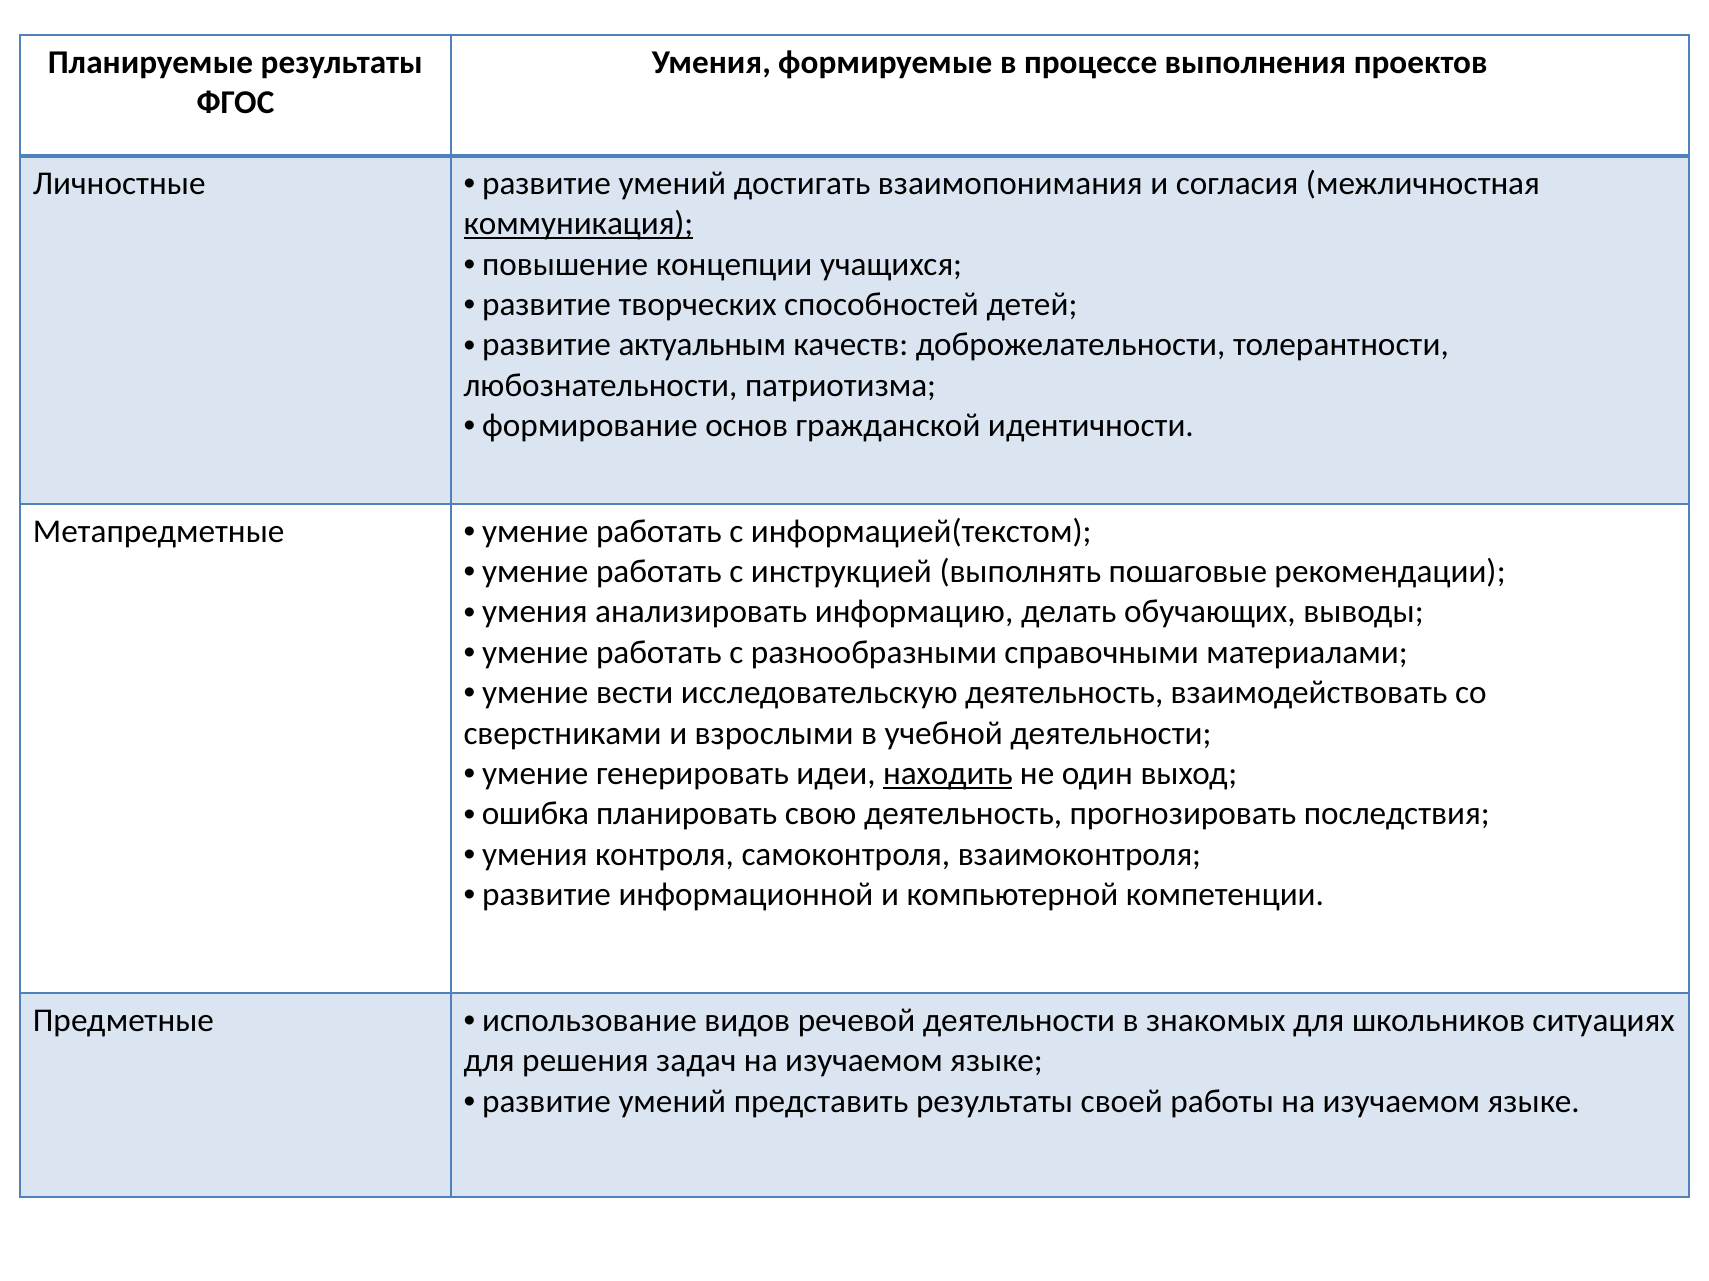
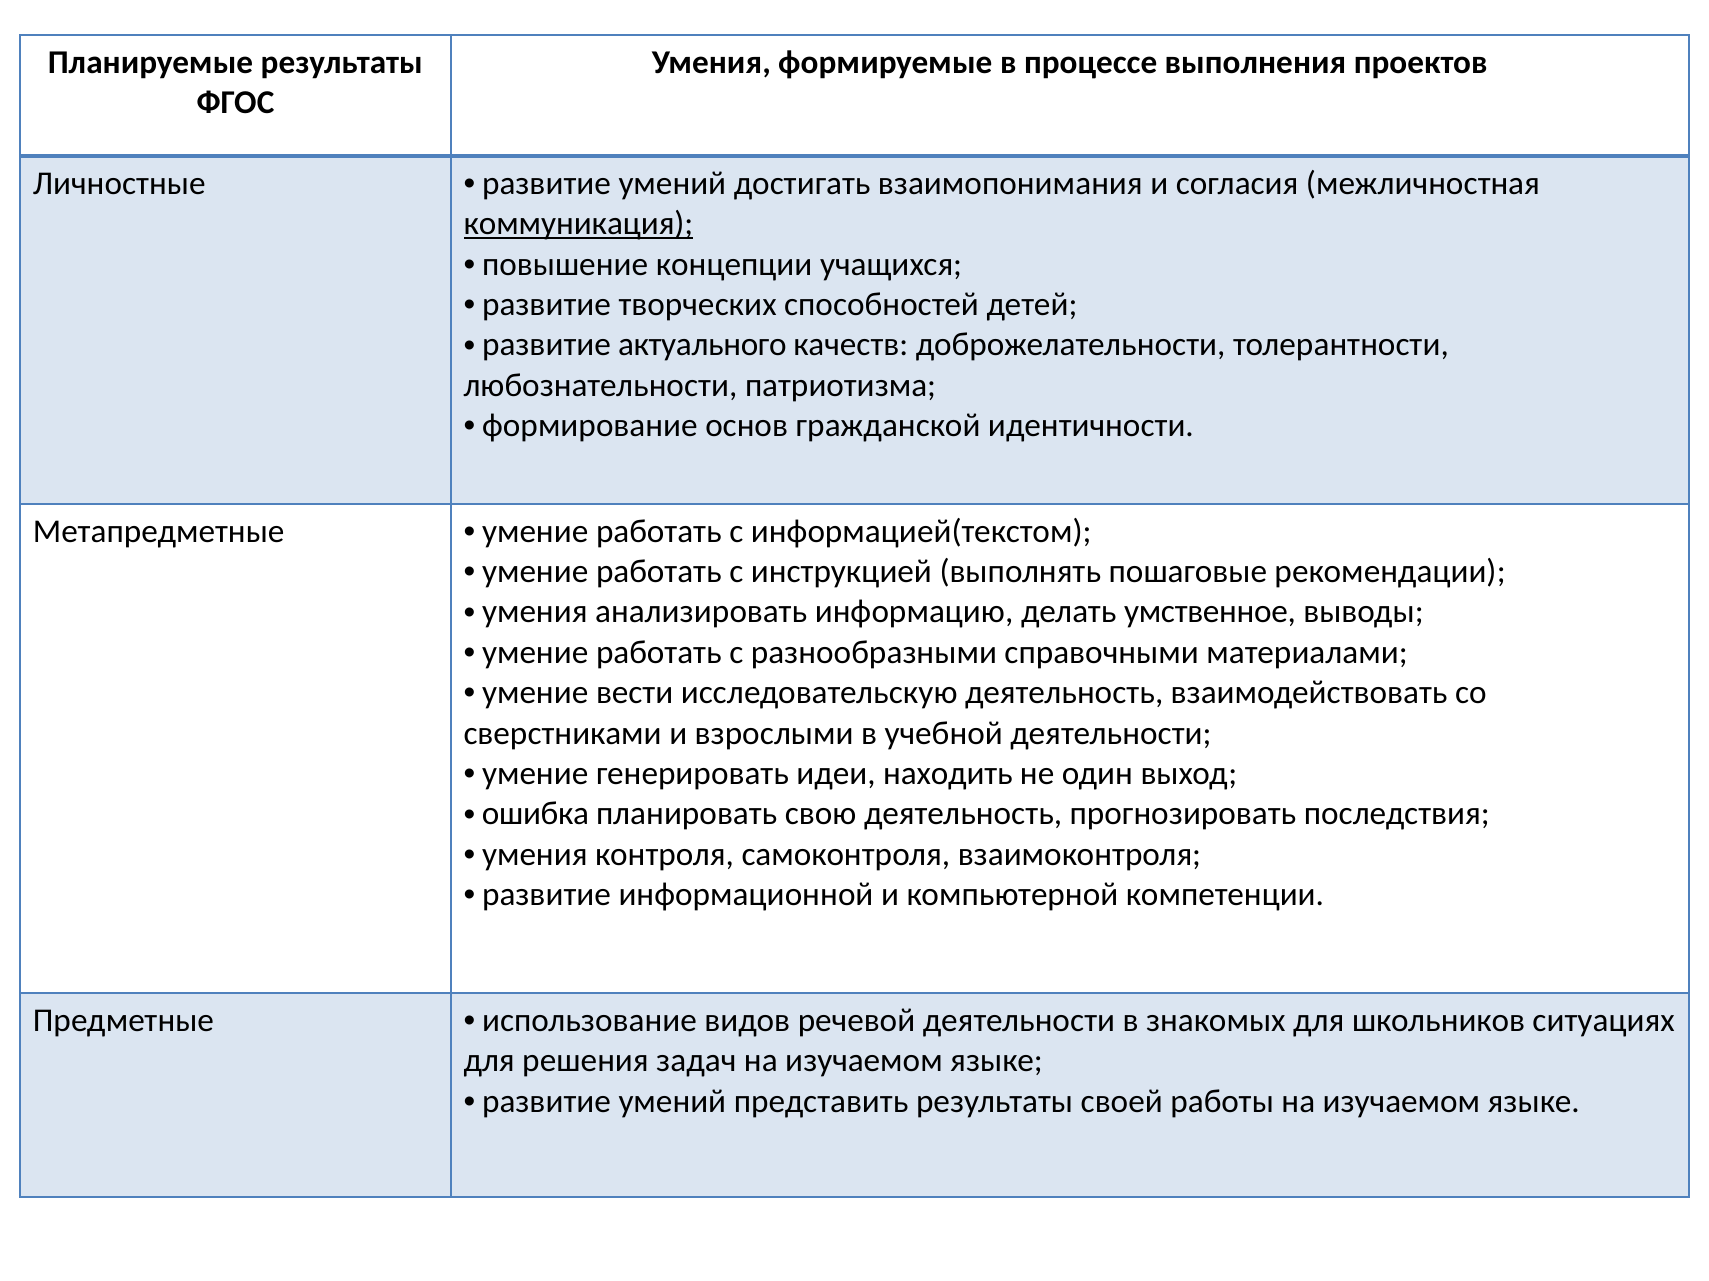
актуальным: актуальным -> актуального
обучающих: обучающих -> умственное
находить underline: present -> none
